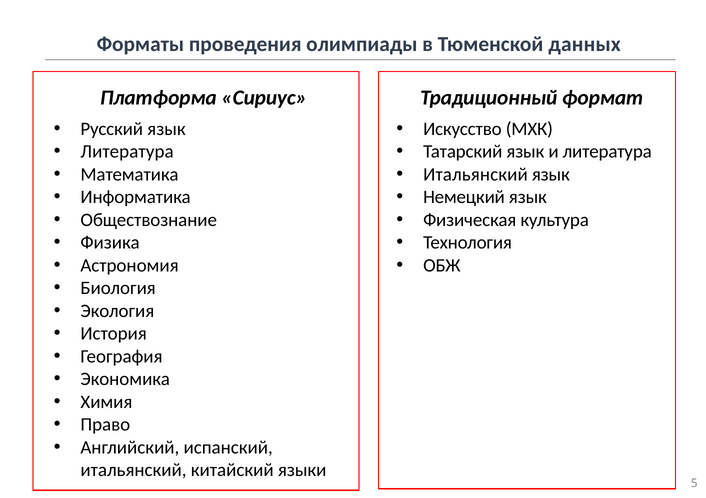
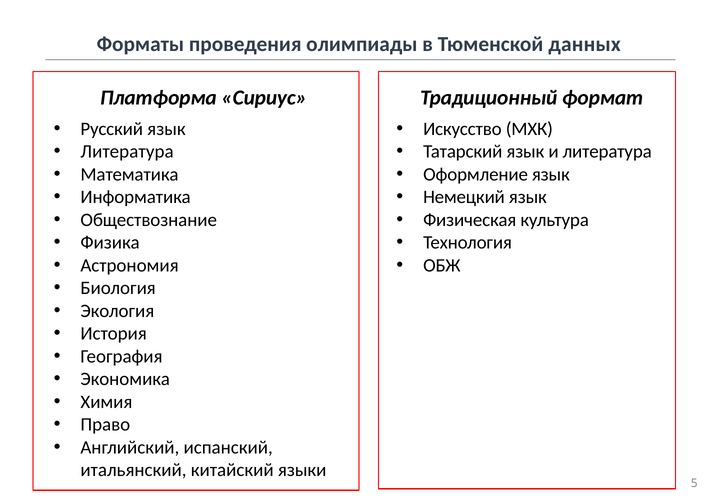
Итальянский at (475, 175): Итальянский -> Оформление
